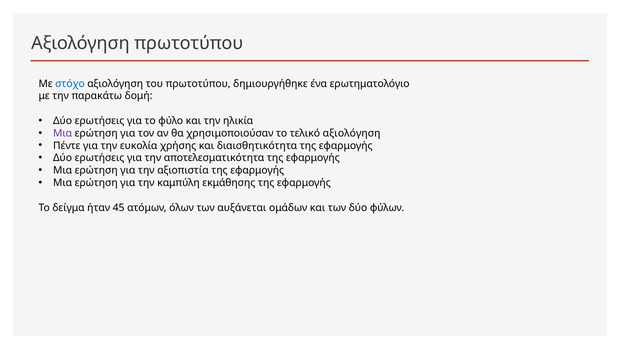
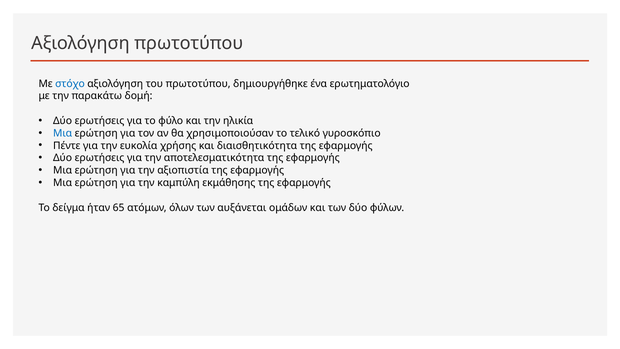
Μια at (63, 133) colour: purple -> blue
τελικό αξιολόγηση: αξιολόγηση -> γυροσκόπιο
45: 45 -> 65
